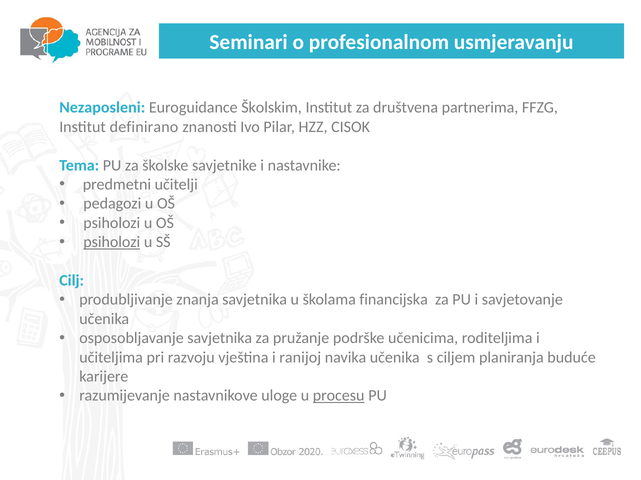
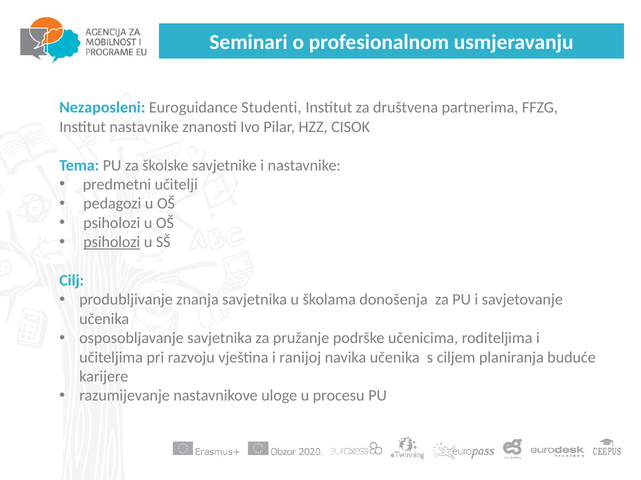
Školskim: Školskim -> Studenti
Institut definirano: definirano -> nastavnike
financijska: financijska -> donošenja
procesu underline: present -> none
